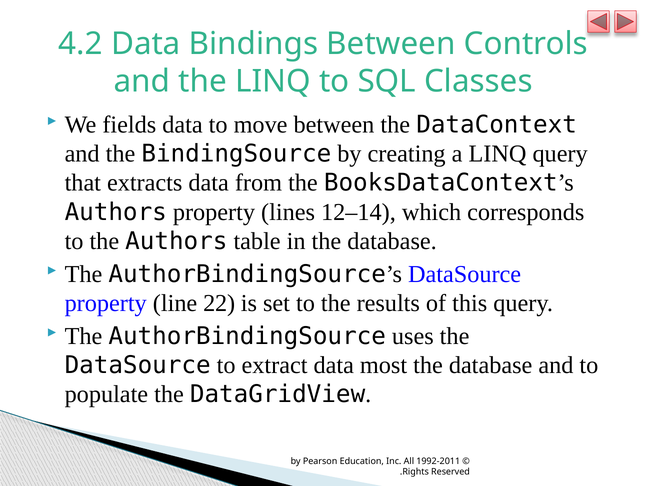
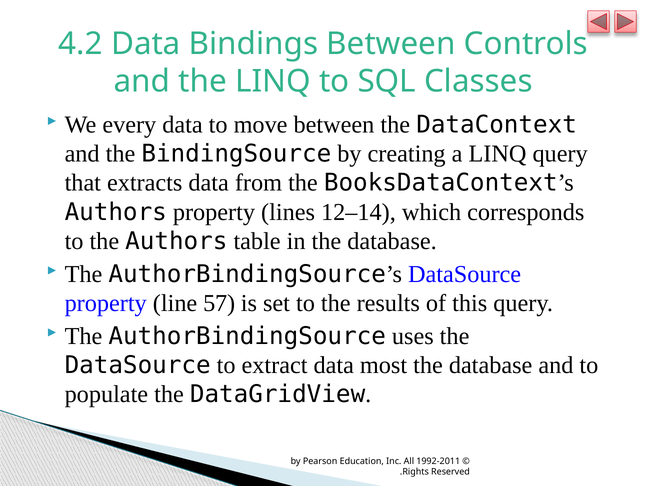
fields: fields -> every
22: 22 -> 57
